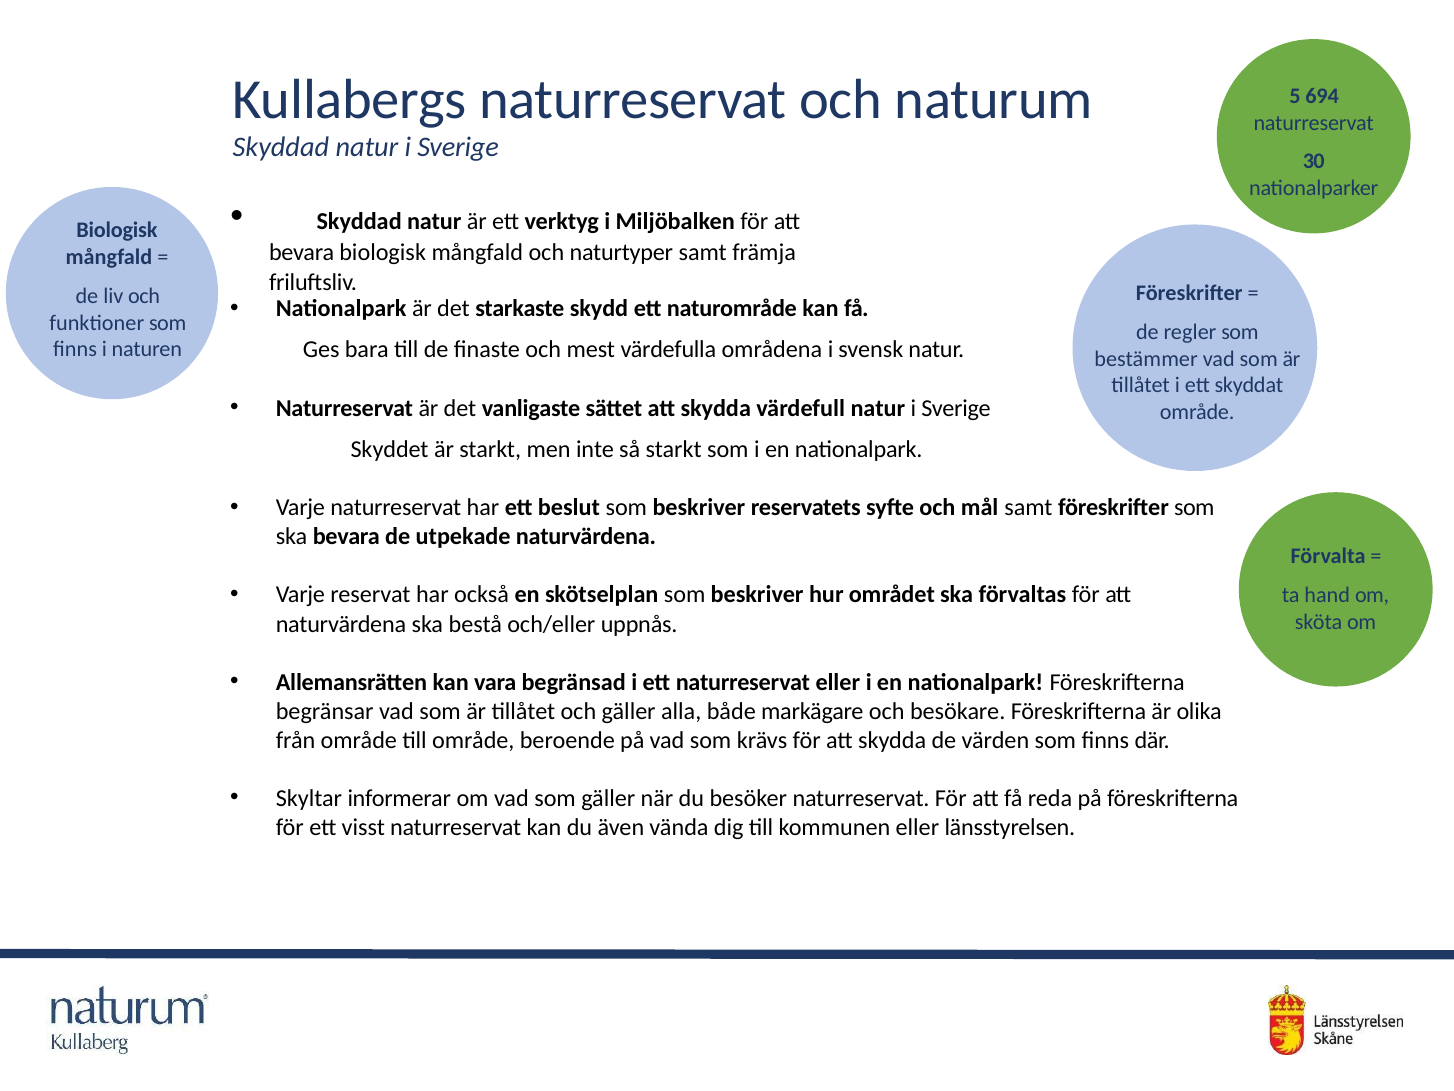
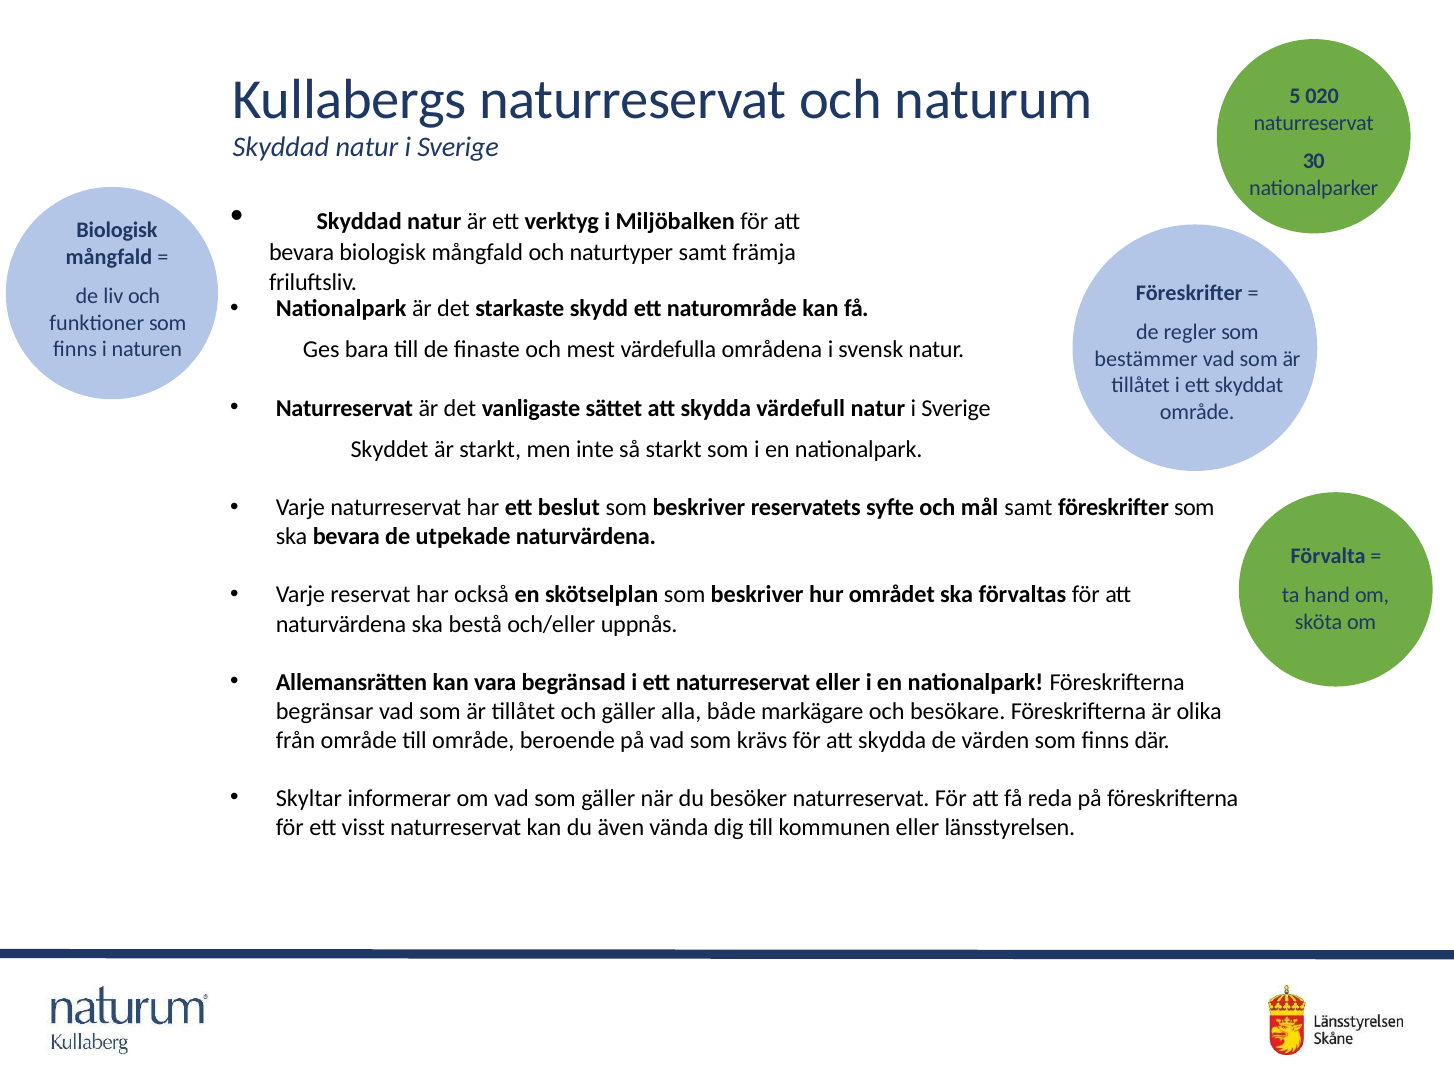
694: 694 -> 020
